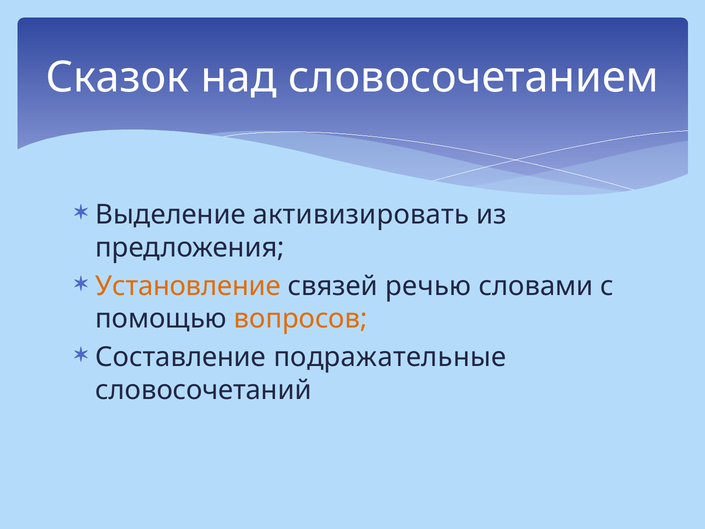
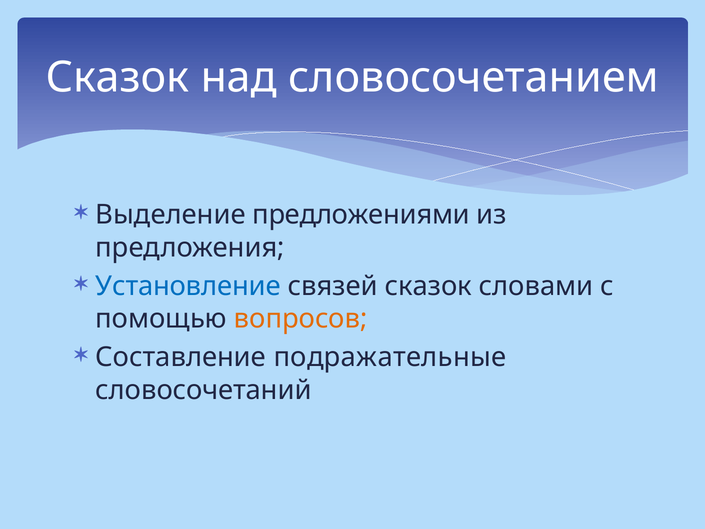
активизировать: активизировать -> предложениями
Установление colour: orange -> blue
связей речью: речью -> сказок
